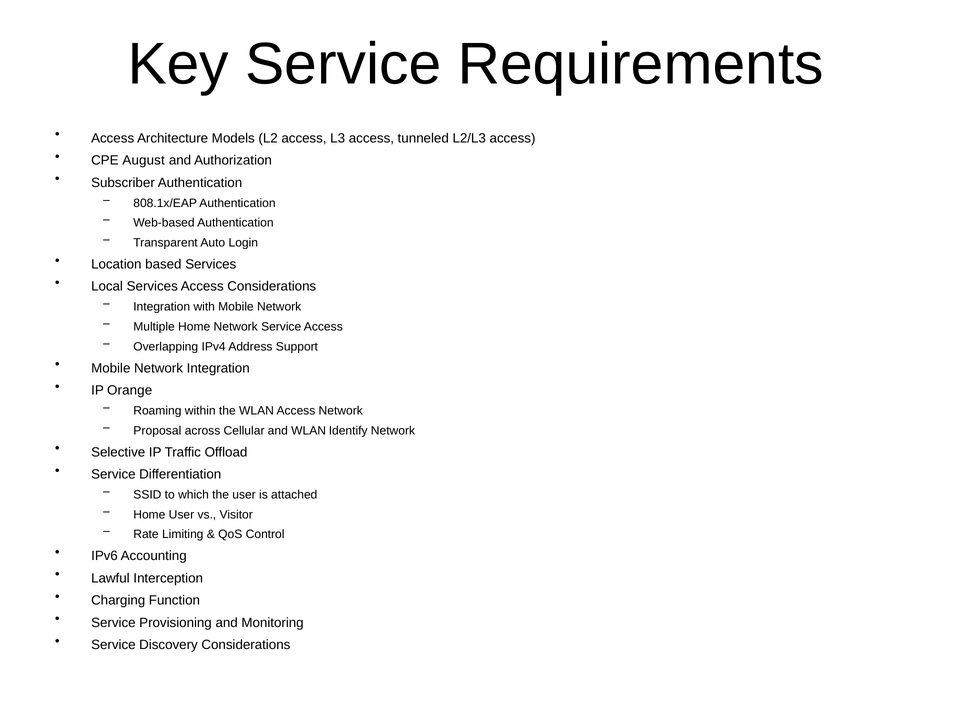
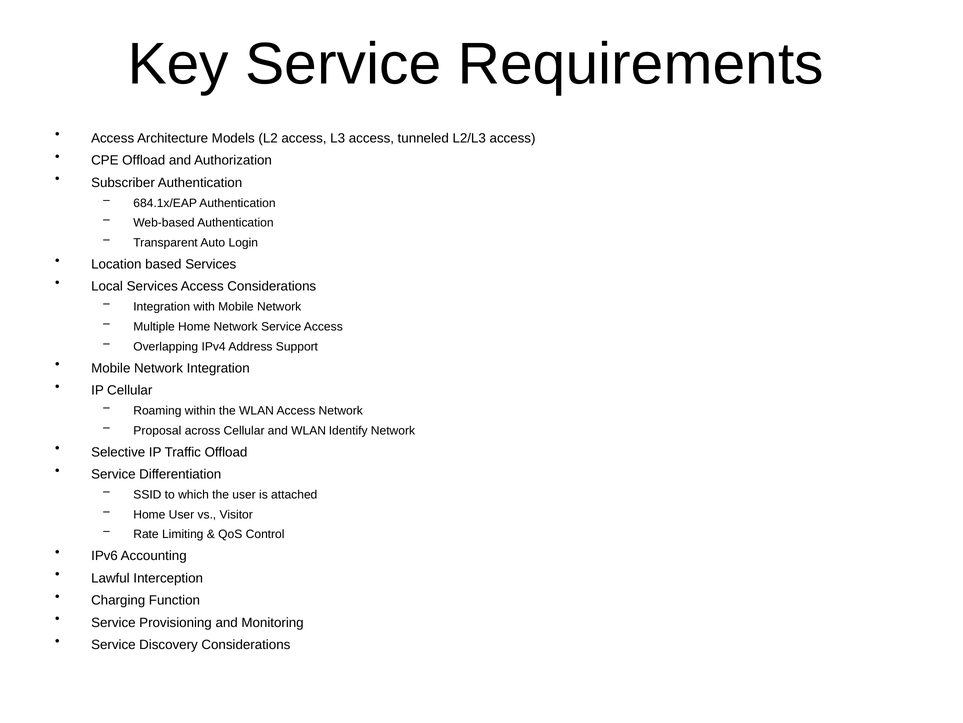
CPE August: August -> Offload
808.1x/EAP: 808.1x/EAP -> 684.1x/EAP
IP Orange: Orange -> Cellular
